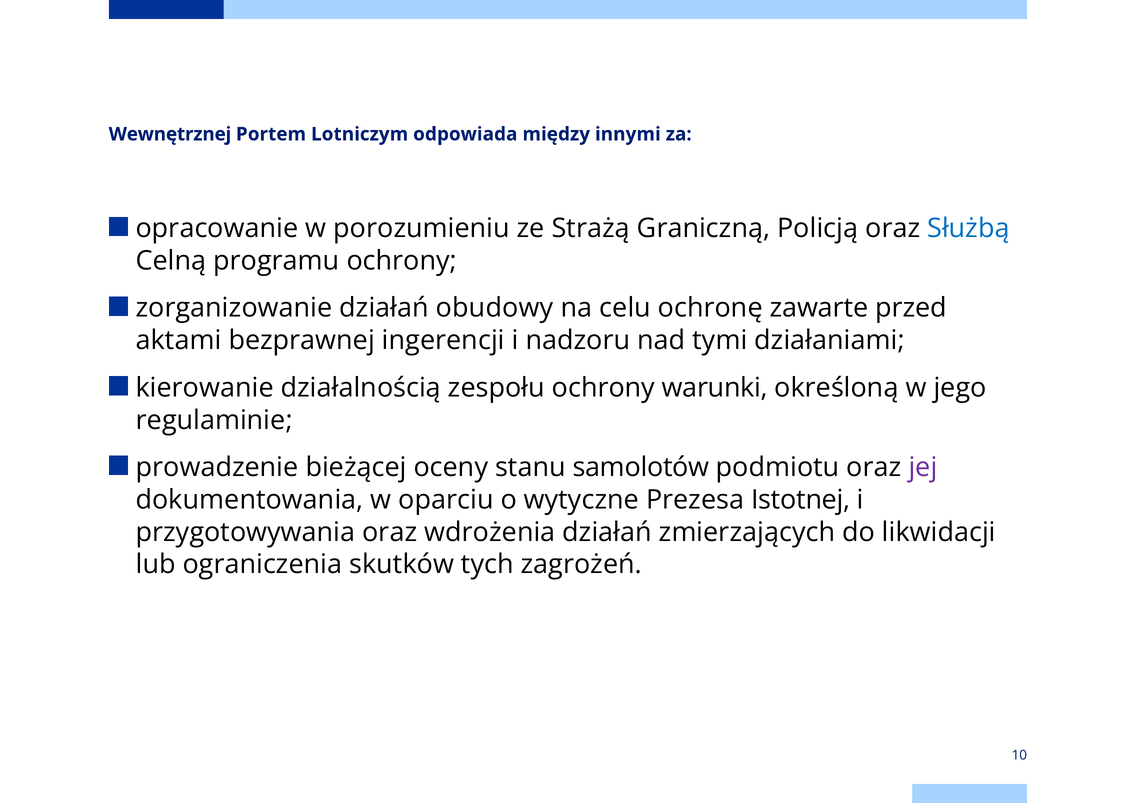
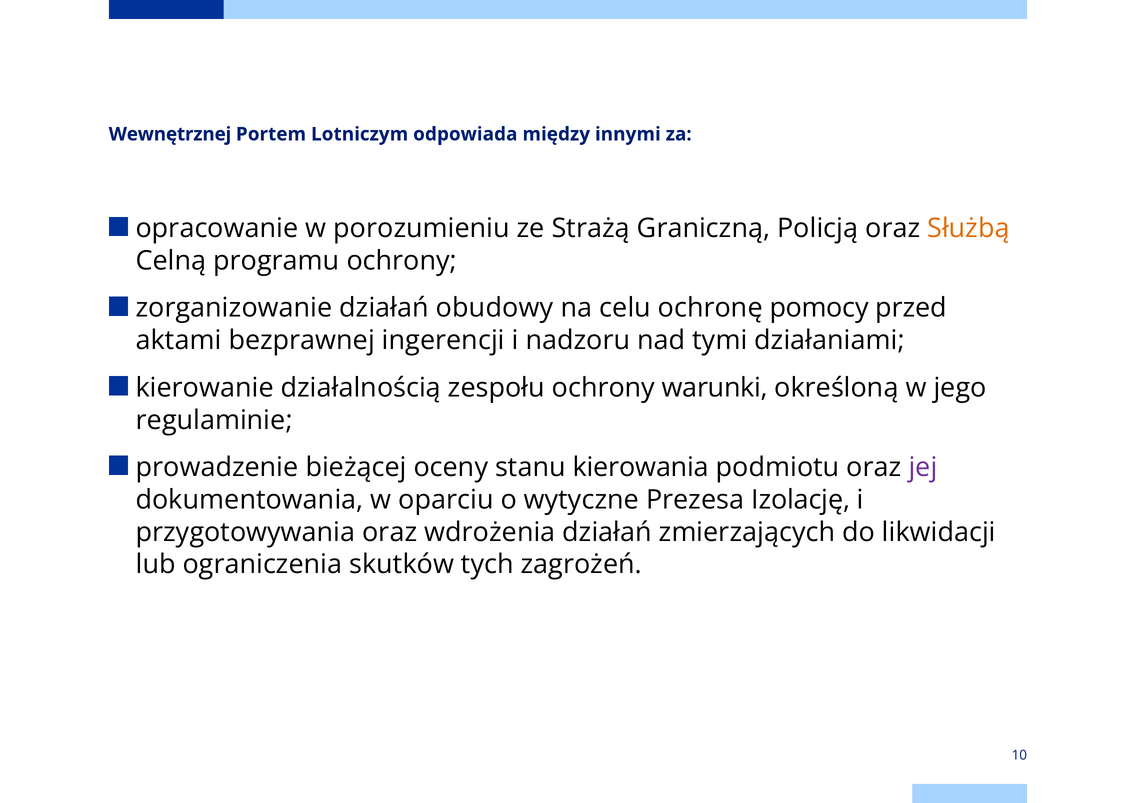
Służbą colour: blue -> orange
zawarte: zawarte -> pomocy
samolotów: samolotów -> kierowania
Istotnej: Istotnej -> Izolację
